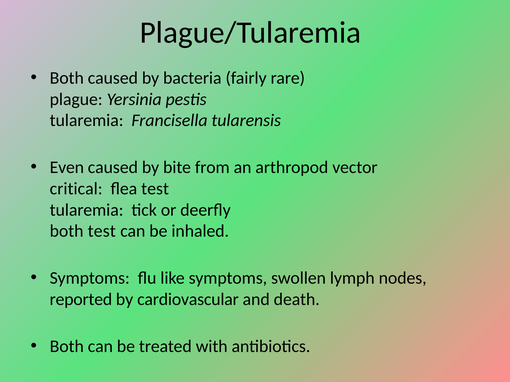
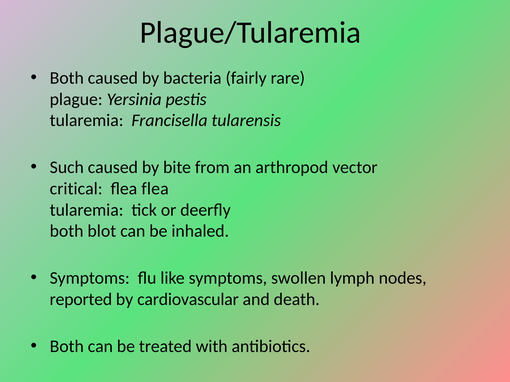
Even: Even -> Such
flea test: test -> flea
both test: test -> blot
